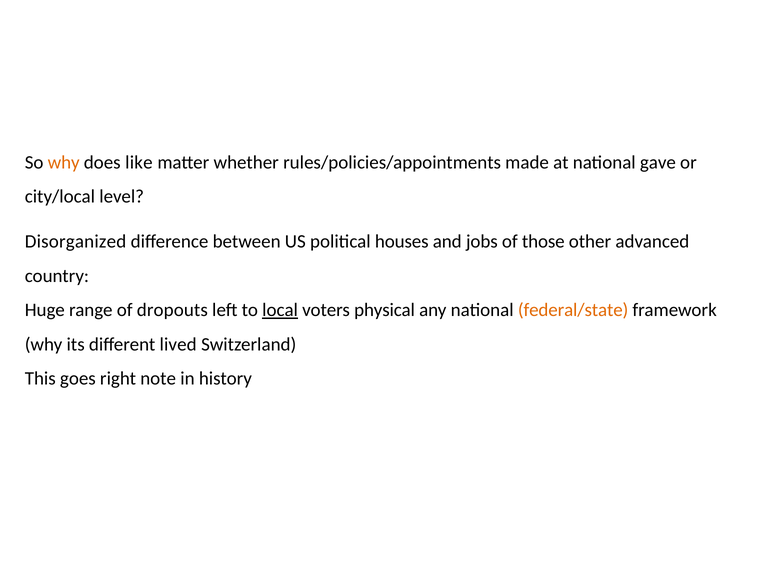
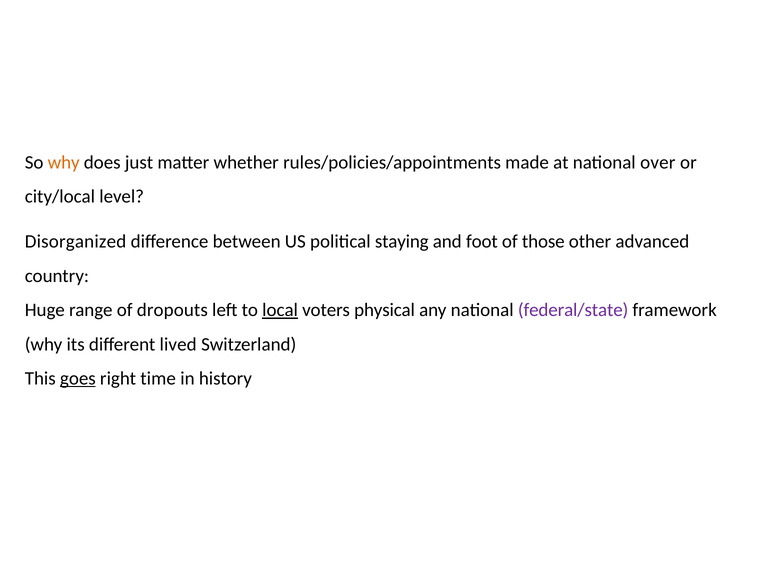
like: like -> just
gave: gave -> over
houses: houses -> staying
jobs: jobs -> foot
federal/state colour: orange -> purple
goes underline: none -> present
note: note -> time
